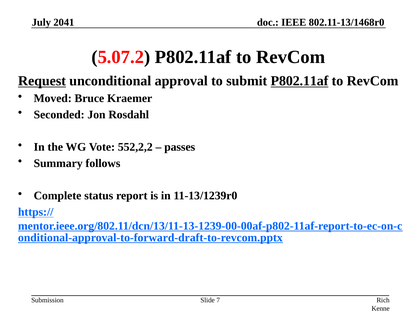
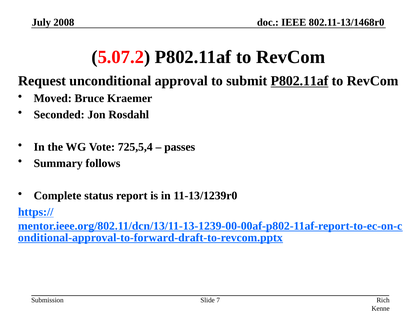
2041: 2041 -> 2008
Request underline: present -> none
552,2,2: 552,2,2 -> 725,5,4
